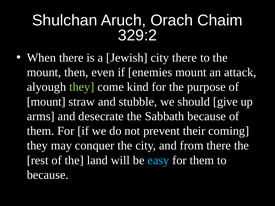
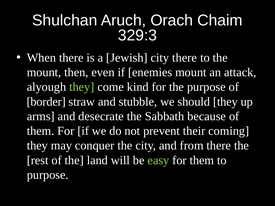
329:2: 329:2 -> 329:3
mount at (46, 102): mount -> border
should give: give -> they
easy colour: light blue -> light green
because at (48, 175): because -> purpose
